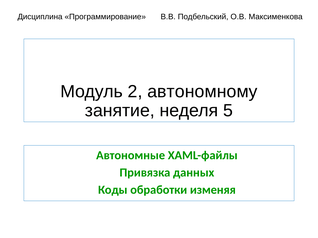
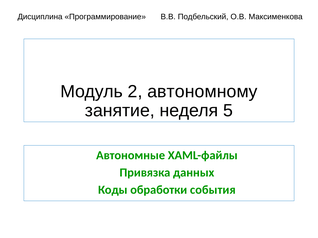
изменяя: изменяя -> события
